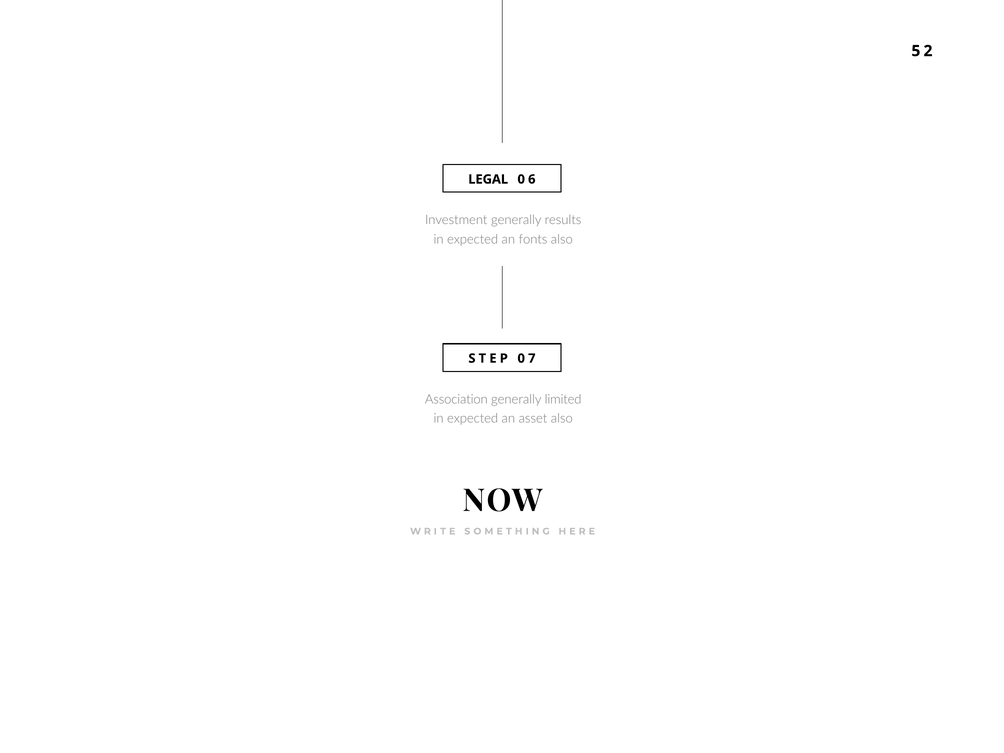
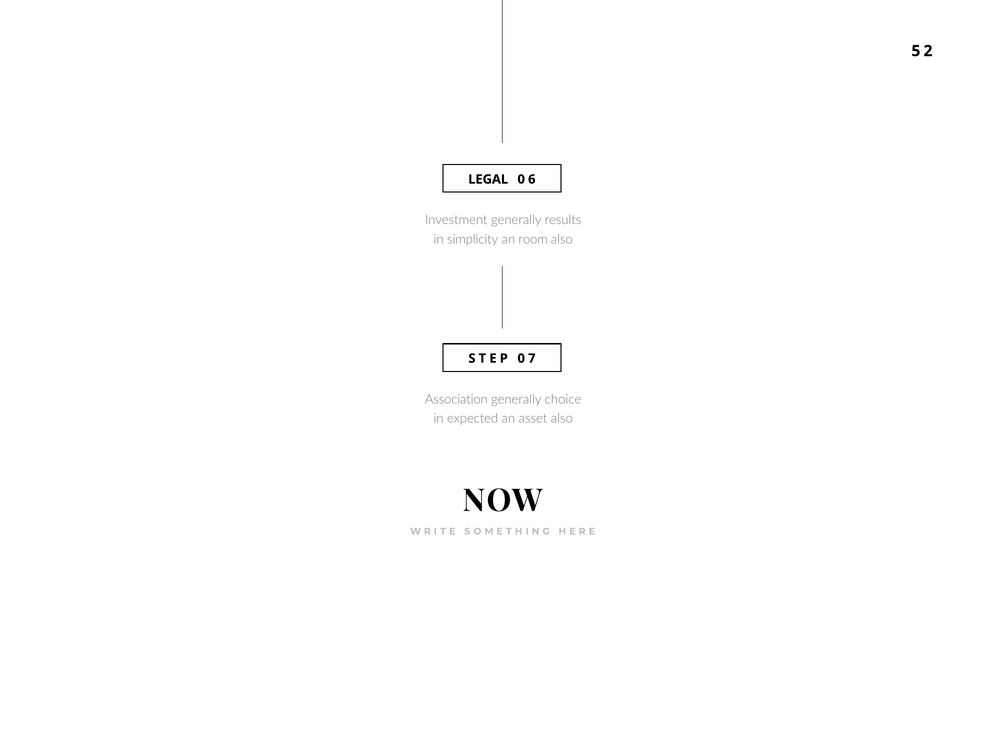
expected at (473, 239): expected -> simplicity
fonts: fonts -> room
limited: limited -> choice
